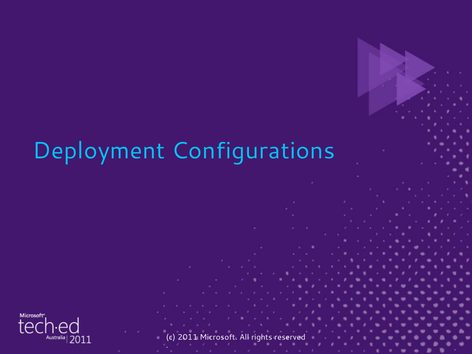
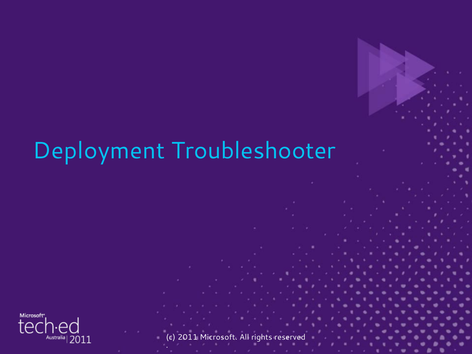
Configurations: Configurations -> Troubleshooter
